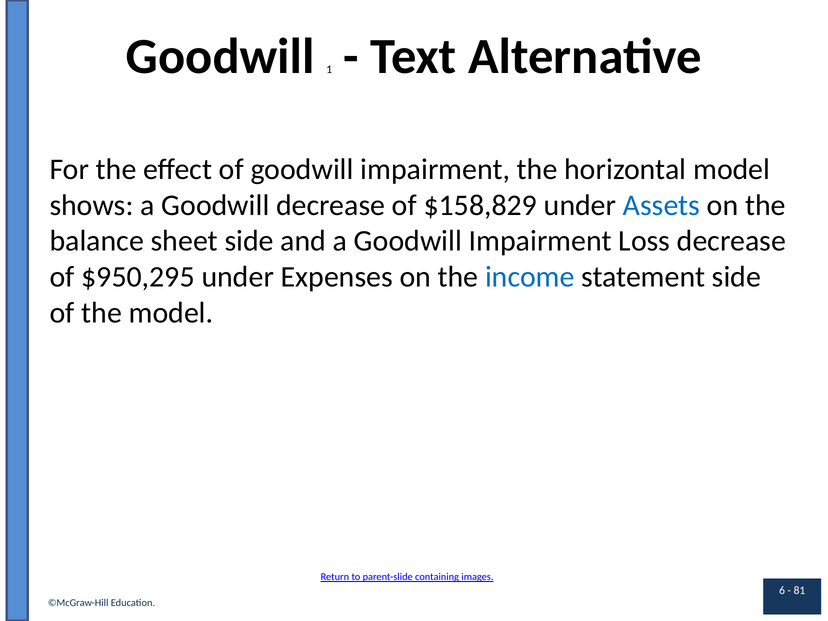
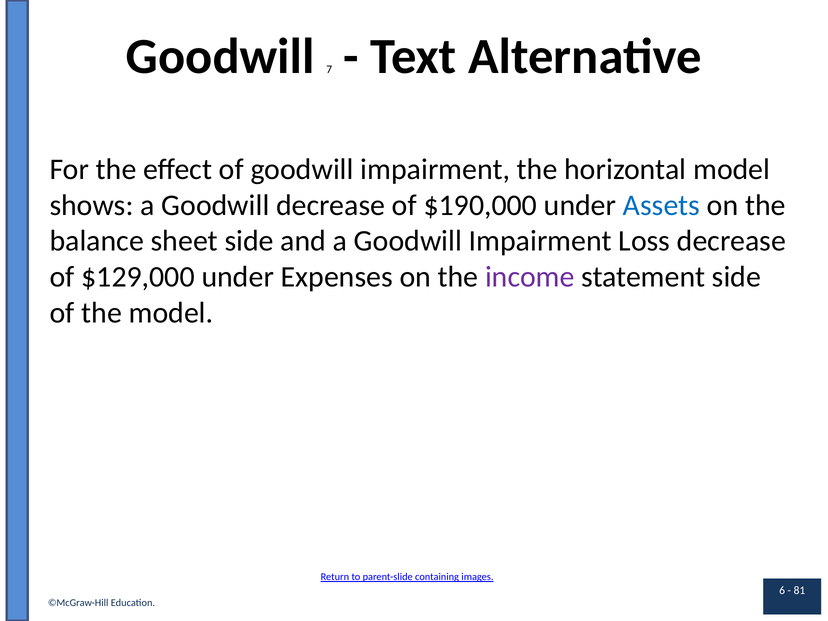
1: 1 -> 7
$158,829: $158,829 -> $190,000
$950,295: $950,295 -> $129,000
income colour: blue -> purple
